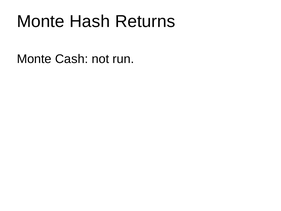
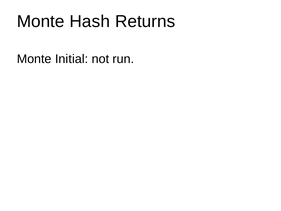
Cash: Cash -> Initial
